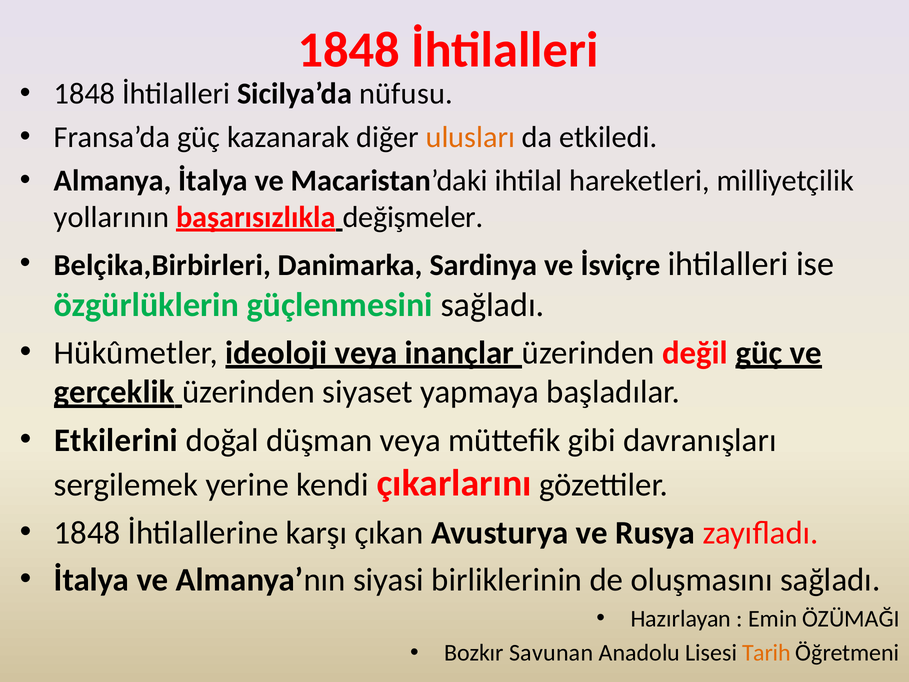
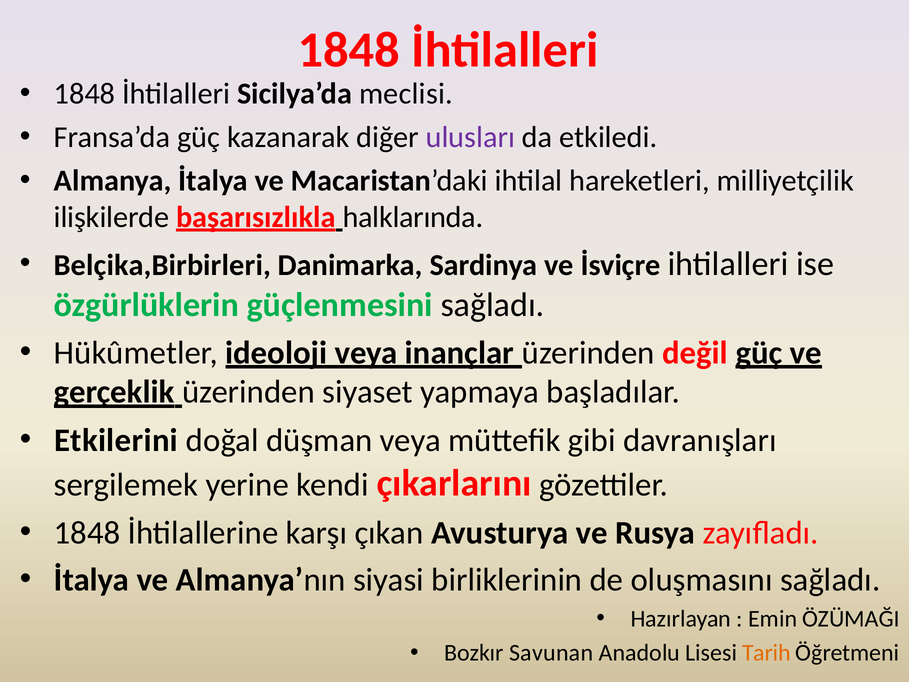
nüfusu: nüfusu -> meclisi
ulusları colour: orange -> purple
yollarının: yollarının -> ilişkilerde
değişmeler: değişmeler -> halklarında
